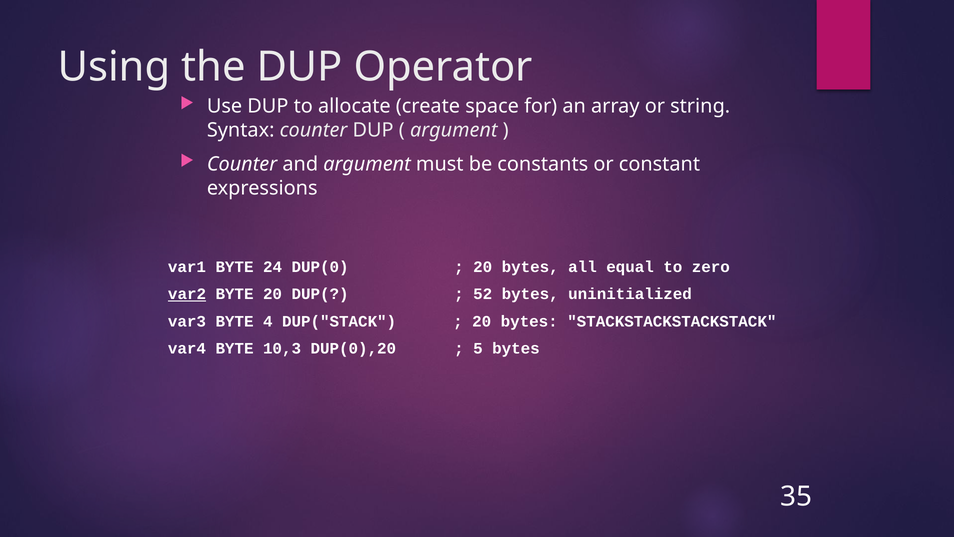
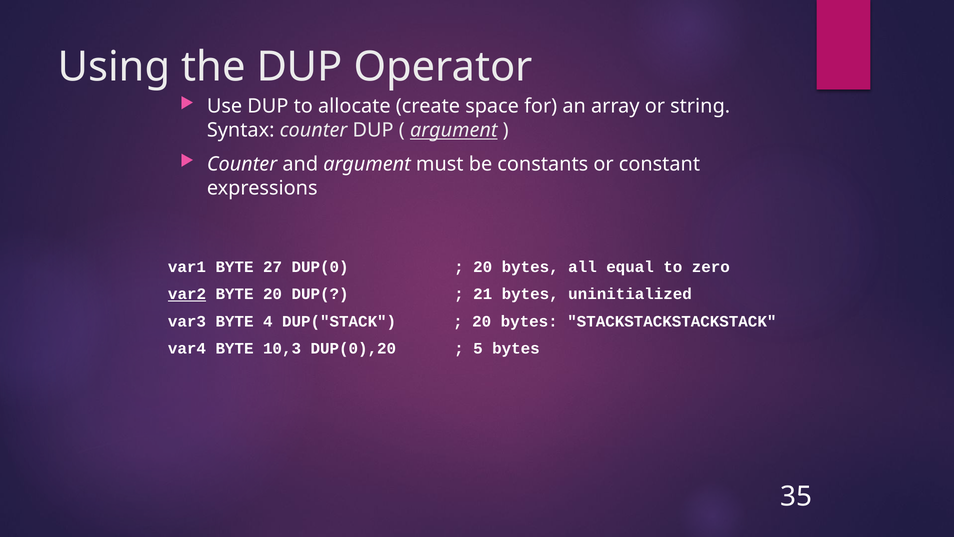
argument at (454, 130) underline: none -> present
24: 24 -> 27
52: 52 -> 21
